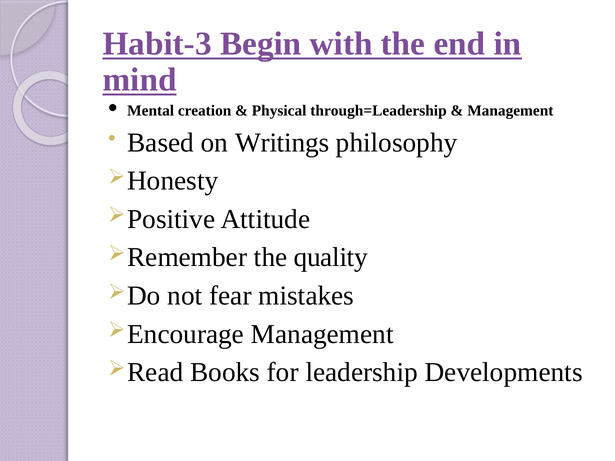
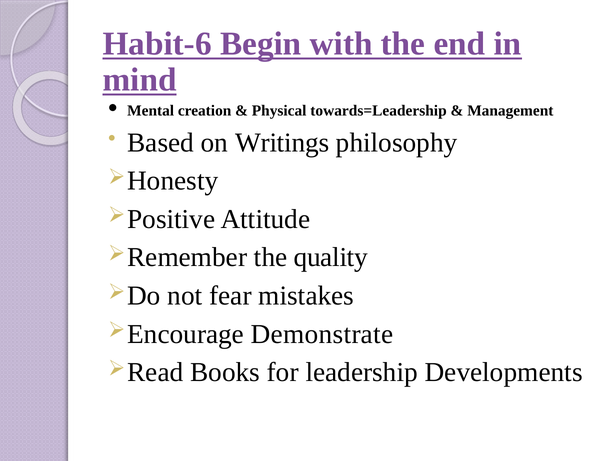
Habit-3: Habit-3 -> Habit-6
through=Leadership: through=Leadership -> towards=Leadership
Management at (322, 334): Management -> Demonstrate
